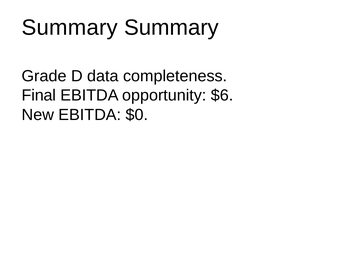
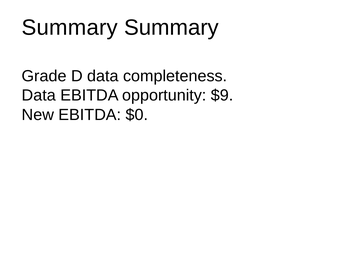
Final at (39, 95): Final -> Data
$6: $6 -> $9
